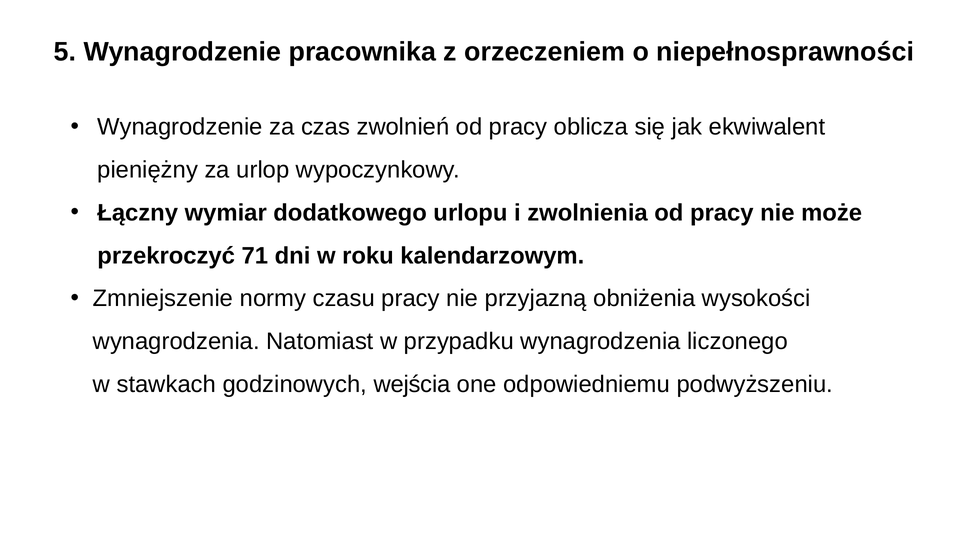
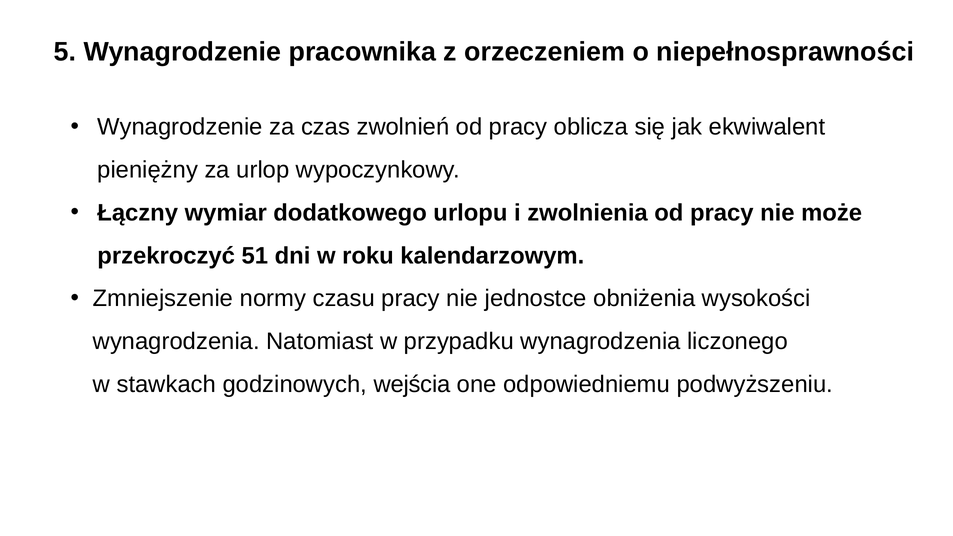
71: 71 -> 51
przyjazną: przyjazną -> jednostce
